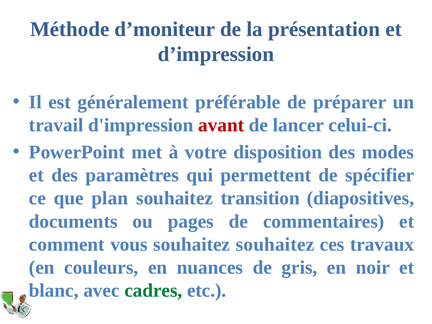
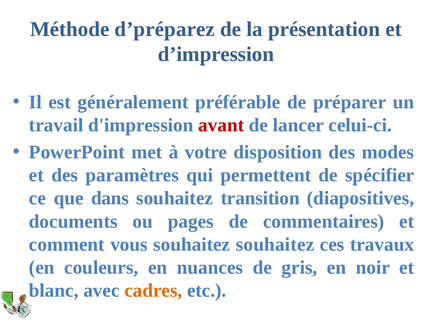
d’moniteur: d’moniteur -> d’préparez
plan: plan -> dans
cadres colour: green -> orange
